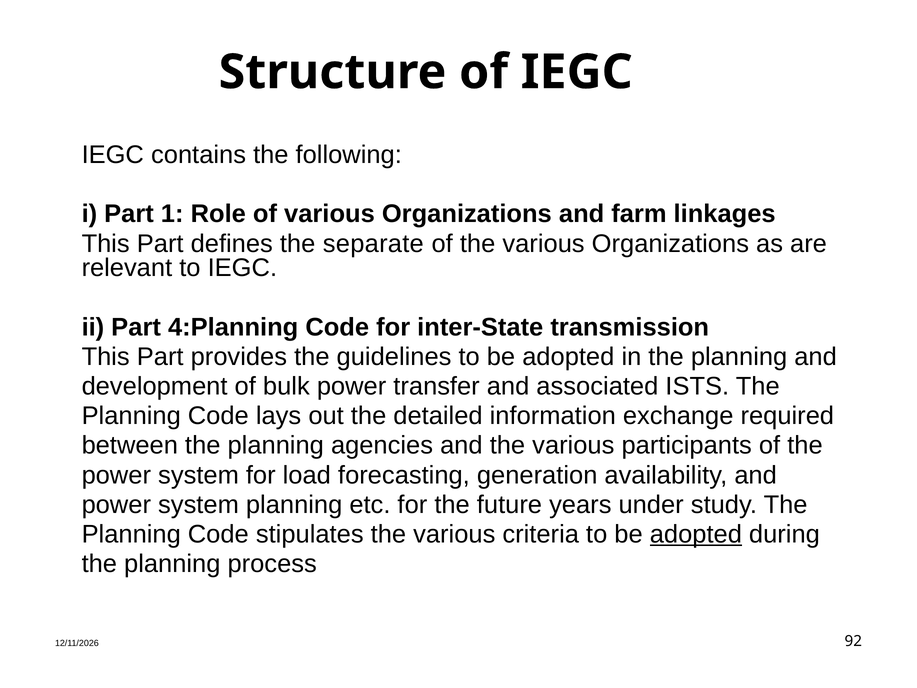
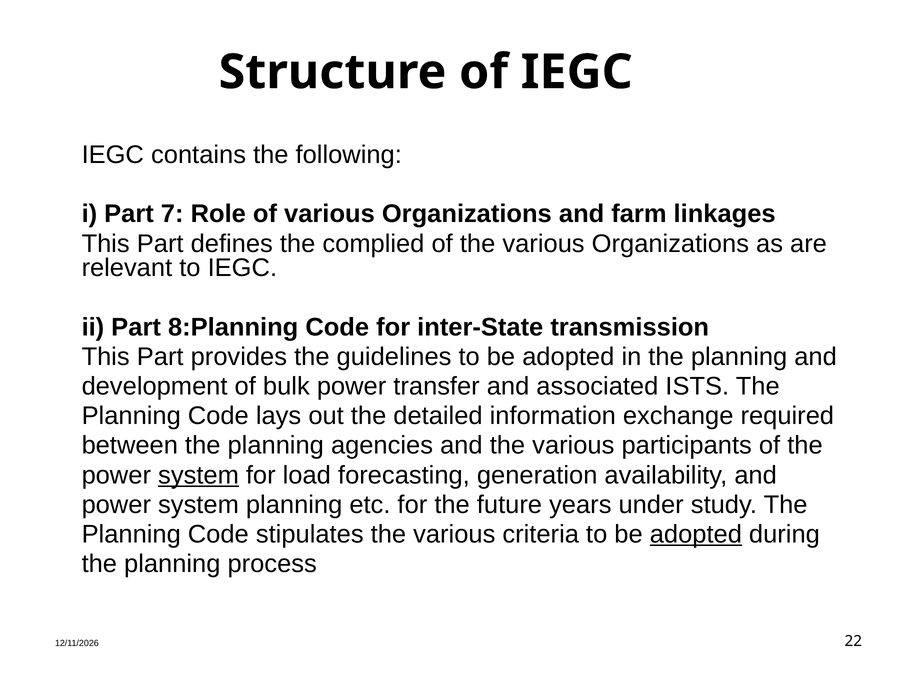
1: 1 -> 7
separate: separate -> complied
4:Planning: 4:Planning -> 8:Planning
system at (198, 475) underline: none -> present
92: 92 -> 22
